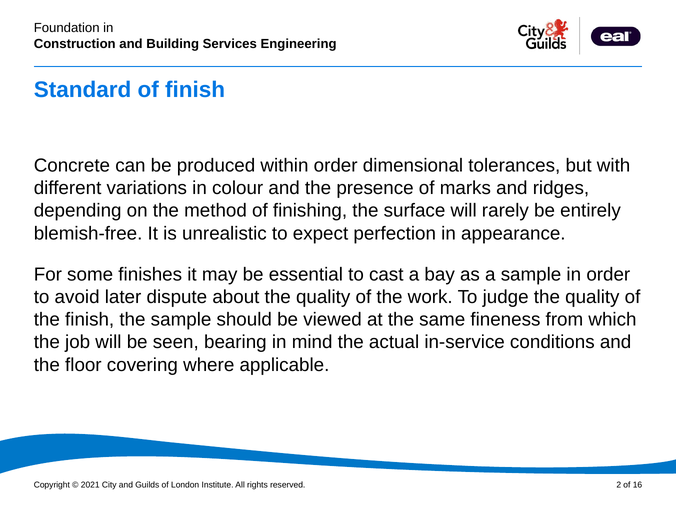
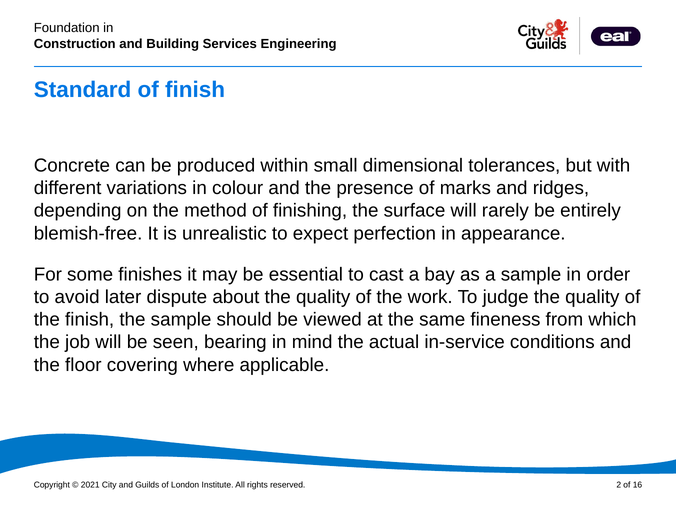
within order: order -> small
